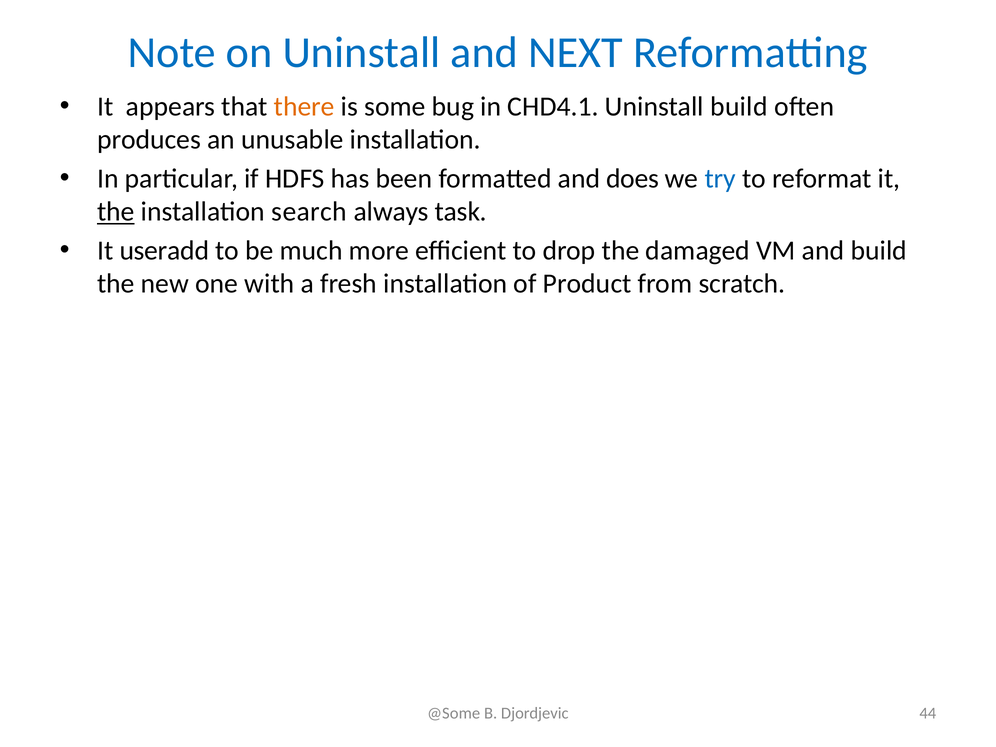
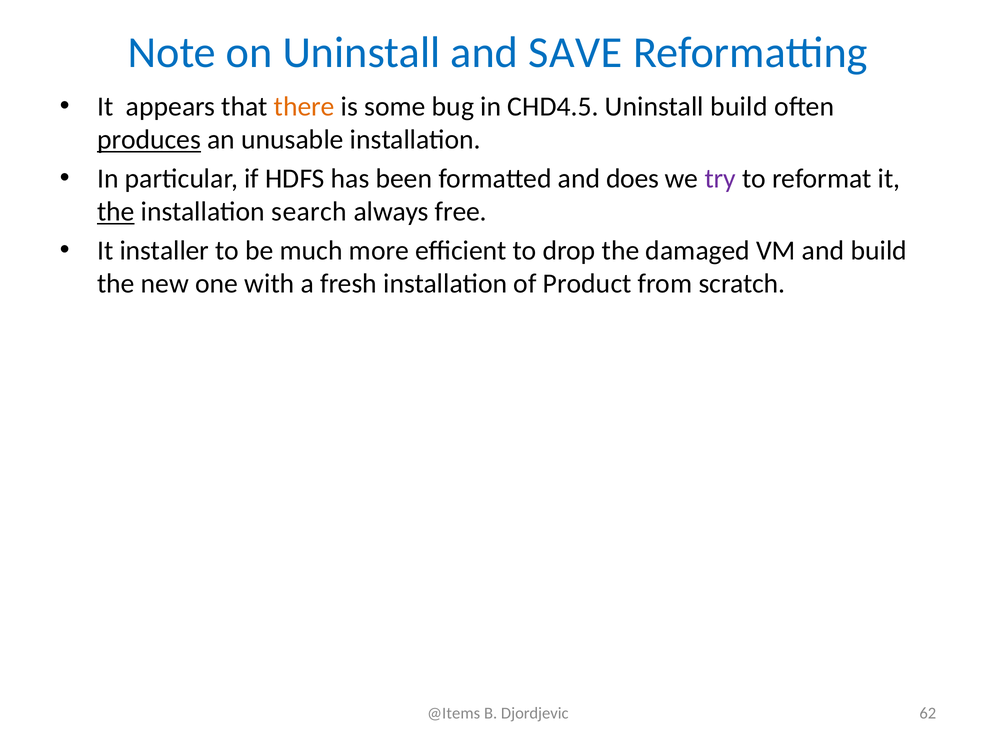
NEXT: NEXT -> SAVE
CHD4.1: CHD4.1 -> CHD4.5
produces underline: none -> present
try colour: blue -> purple
task: task -> free
useradd: useradd -> installer
@Some: @Some -> @Items
44: 44 -> 62
